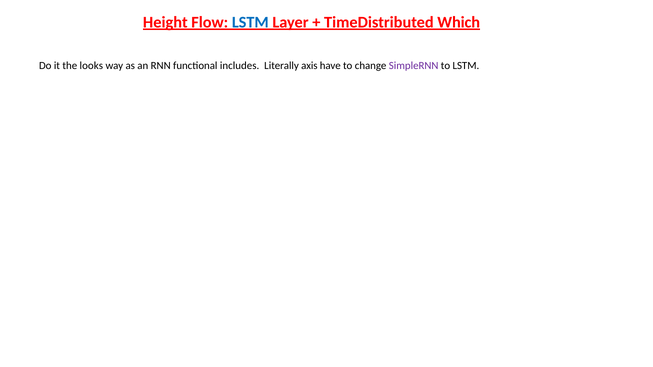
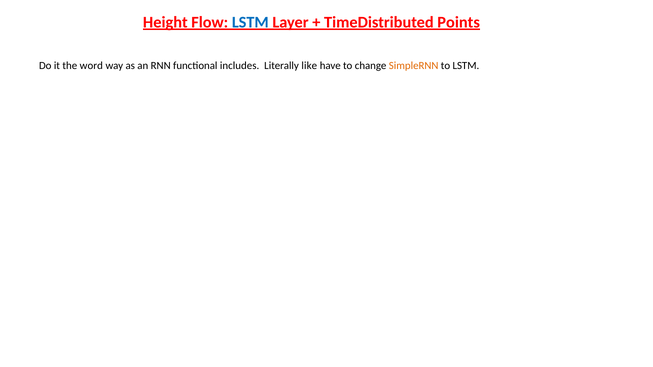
Which: Which -> Points
looks: looks -> word
axis: axis -> like
SimpleRNN colour: purple -> orange
